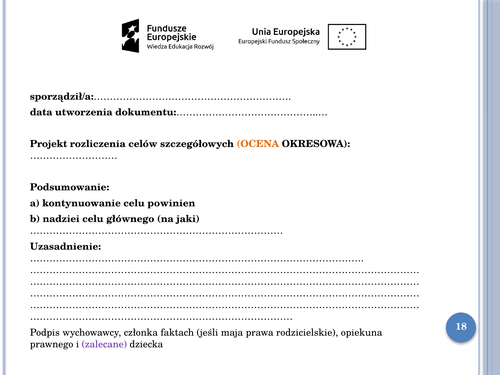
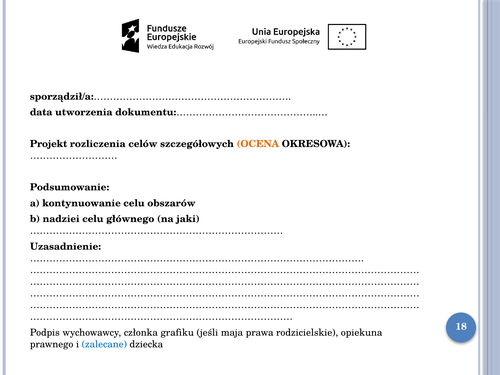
powinien: powinien -> obszarów
faktach: faktach -> grafiku
zalecane colour: purple -> blue
